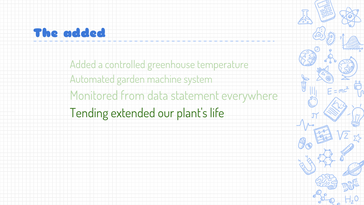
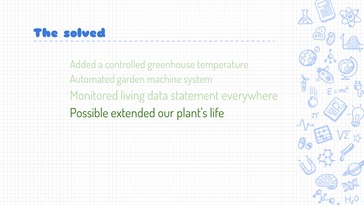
The added: added -> solved
from: from -> living
Tending: Tending -> Possible
